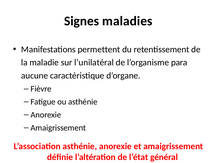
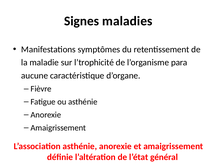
permettent: permettent -> symptômes
l’unilatéral: l’unilatéral -> l’trophicité
